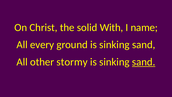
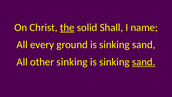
the underline: none -> present
With: With -> Shall
other stormy: stormy -> sinking
